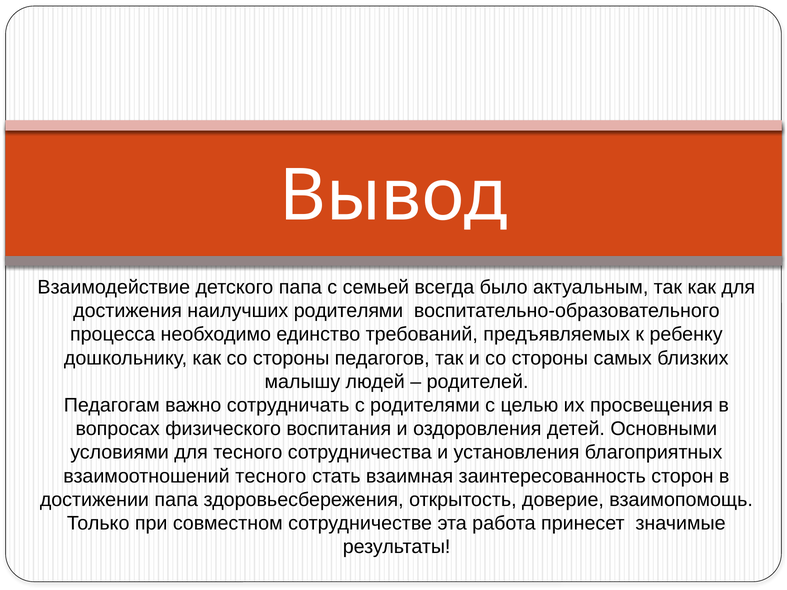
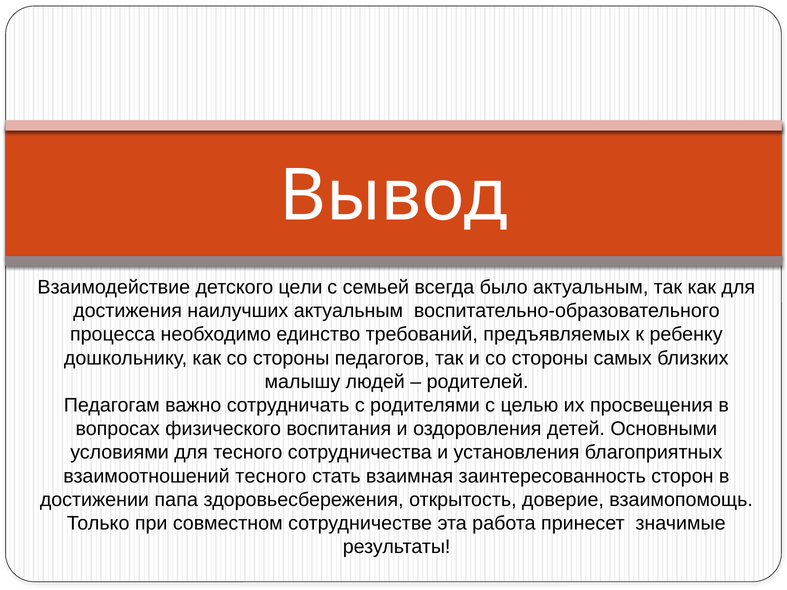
детского папа: папа -> цели
наилучших родителями: родителями -> актуальным
